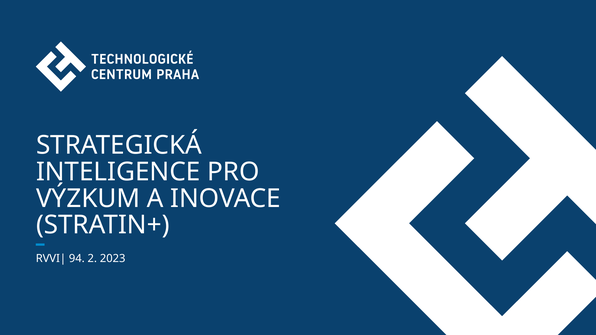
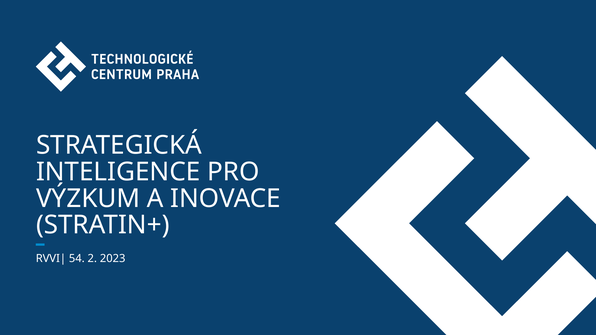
94: 94 -> 54
